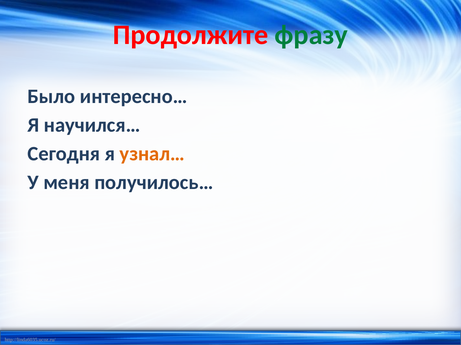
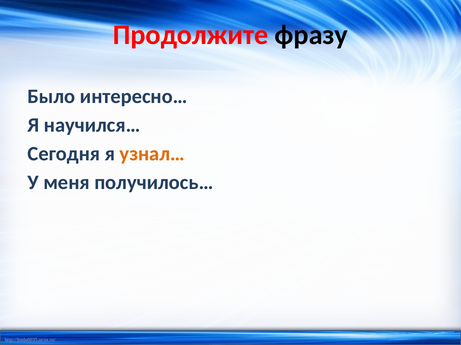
фразу colour: green -> black
